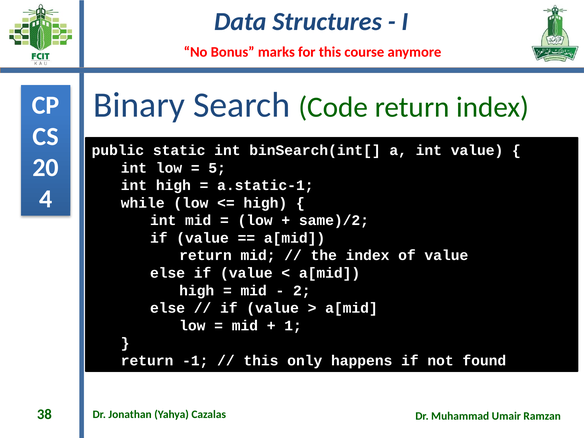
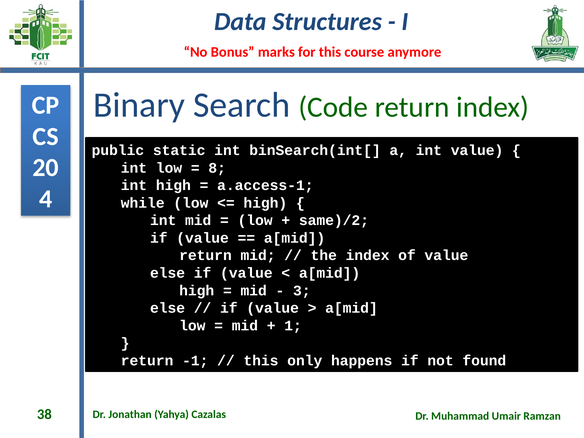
5: 5 -> 8
a.static-1: a.static-1 -> a.access-1
2: 2 -> 3
